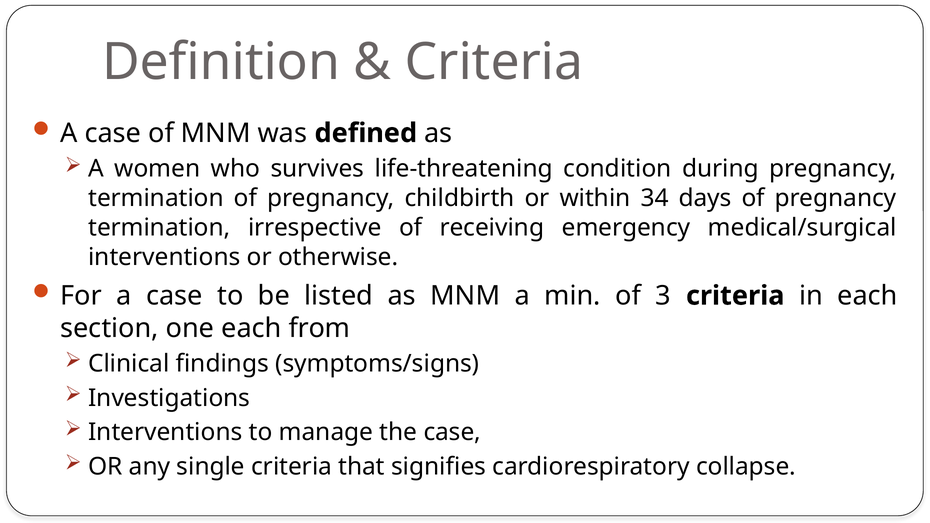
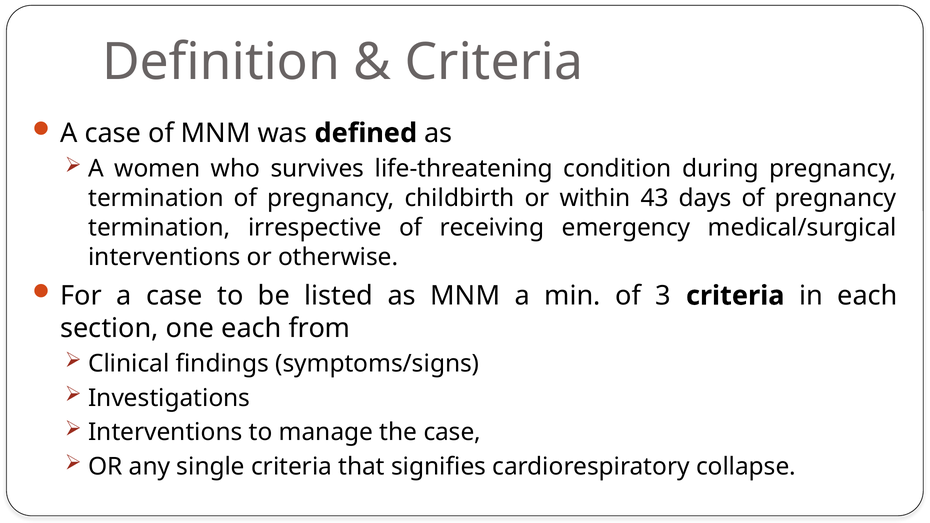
34: 34 -> 43
